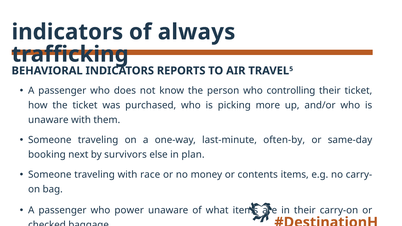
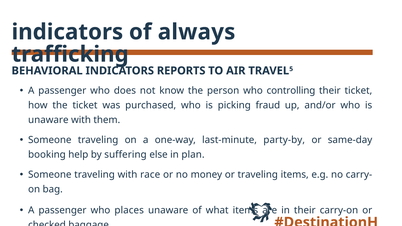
more: more -> fraud
often-by: often-by -> party-by
next: next -> help
survivors: survivors -> suffering
or contents: contents -> traveling
power: power -> places
